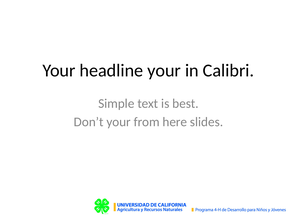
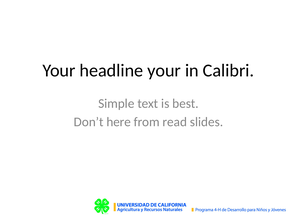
Don’t your: your -> here
here: here -> read
